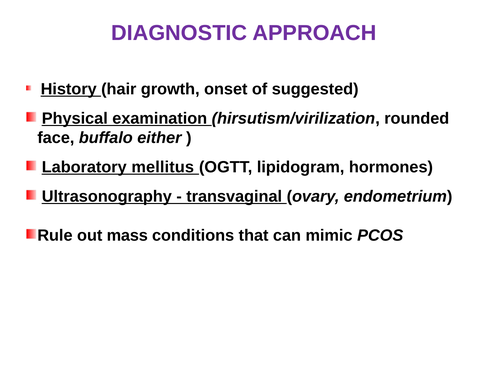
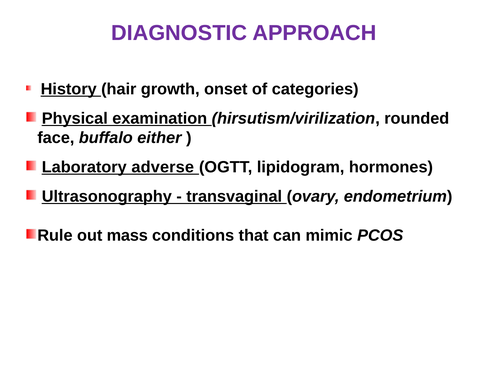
suggested: suggested -> categories
mellitus: mellitus -> adverse
